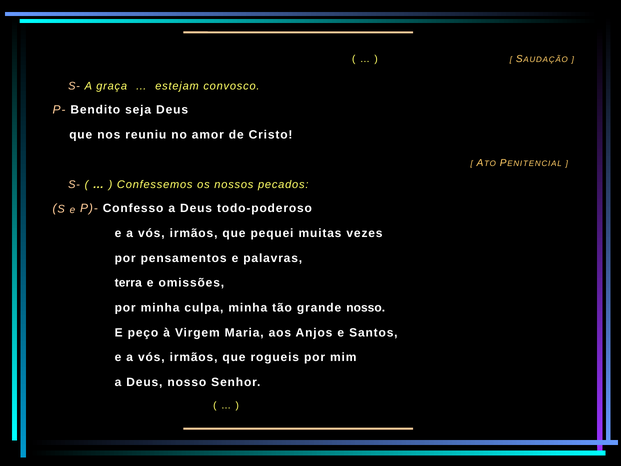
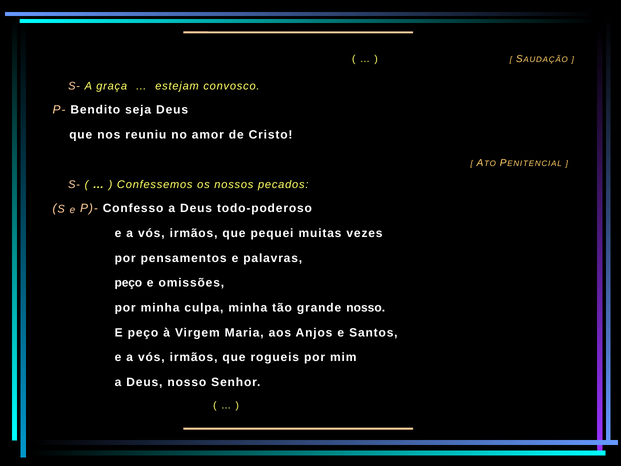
terra at (128, 283): terra -> peço
